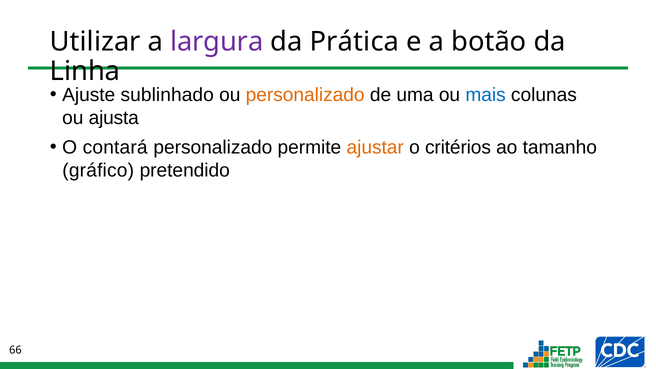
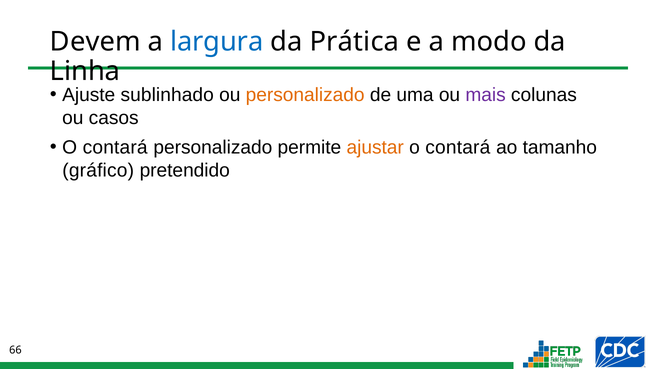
Utilizar: Utilizar -> Devem
largura colour: purple -> blue
botão: botão -> modo
mais colour: blue -> purple
ajusta: ajusta -> casos
critérios at (458, 148): critérios -> contará
